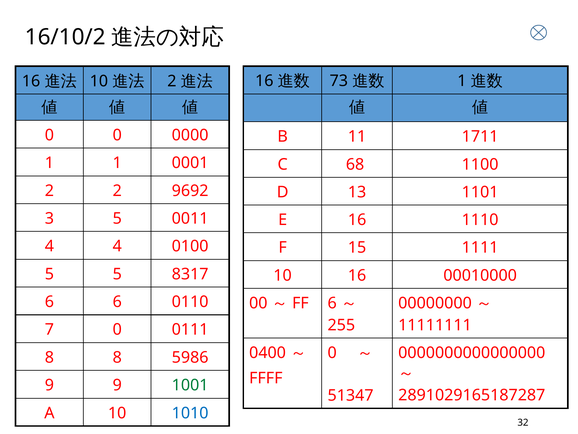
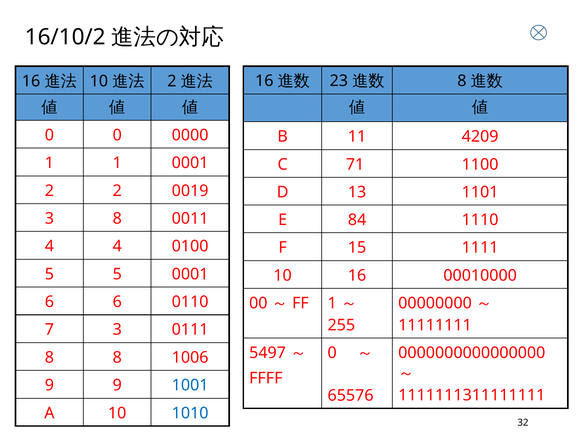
73: 73 -> 23
1 at (462, 81): 1 -> 8
1711: 1711 -> 4209
68: 68 -> 71
9692: 9692 -> 0019
3 5: 5 -> 8
E 16: 16 -> 84
5 8317: 8317 -> 0001
6 at (332, 303): 6 -> 1
7 0: 0 -> 3
0400: 0400 -> 5497
5986: 5986 -> 1006
1001 colour: green -> blue
2891029165187287: 2891029165187287 -> 1111111311111111
51347: 51347 -> 65576
